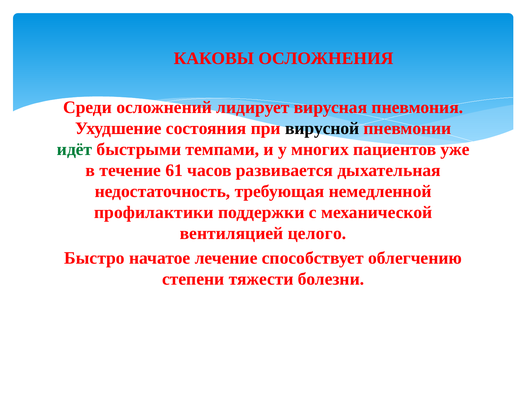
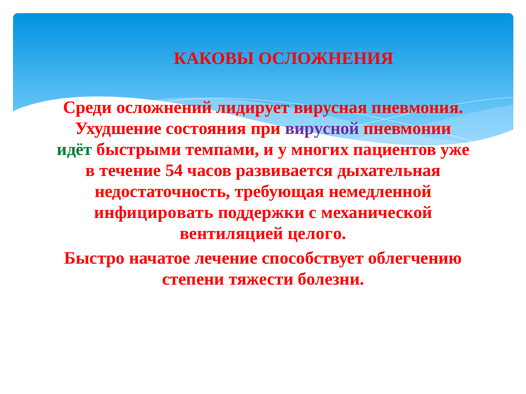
вирусной colour: black -> purple
61: 61 -> 54
профилактики: профилактики -> инфицировать
